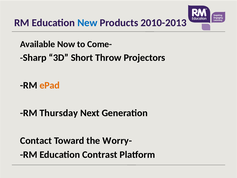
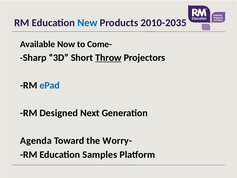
2010-2013: 2010-2013 -> 2010-2035
Throw underline: none -> present
ePad colour: orange -> blue
Thursday: Thursday -> Designed
Contact: Contact -> Agenda
Contrast: Contrast -> Samples
